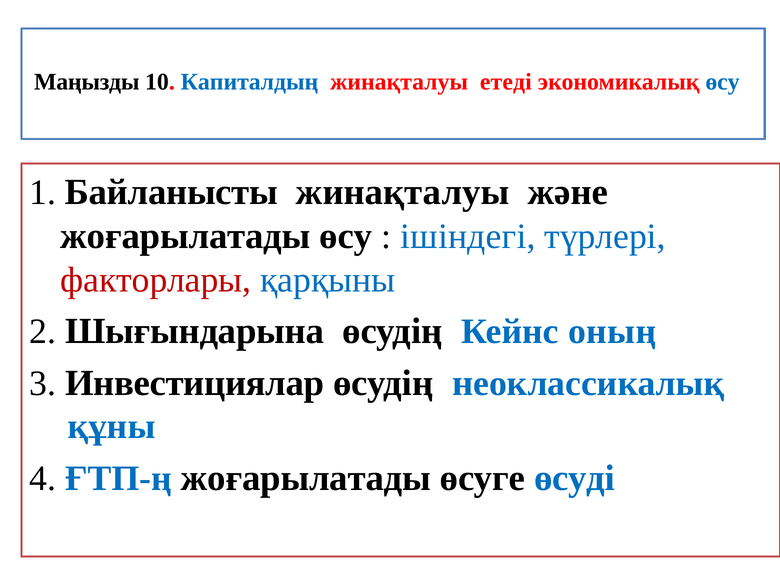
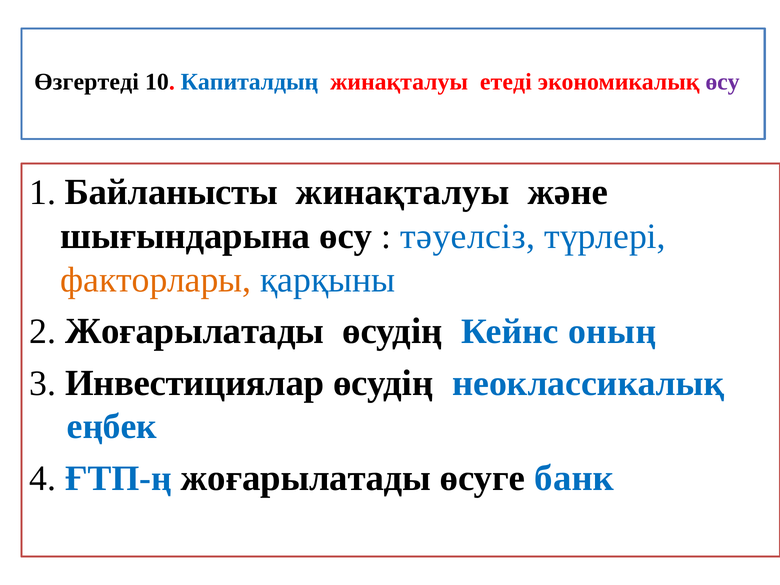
Маңызды: Маңызды -> Өзгертеді
өсу at (723, 82) colour: blue -> purple
жоғарылатады at (185, 236): жоғарылатады -> шығындарына
ішіндегі: ішіндегі -> тәуелсіз
факторлары colour: red -> orange
2 Шығындарына: Шығындарына -> Жоғарылатады
құны: құны -> еңбек
өсуді: өсуді -> банк
